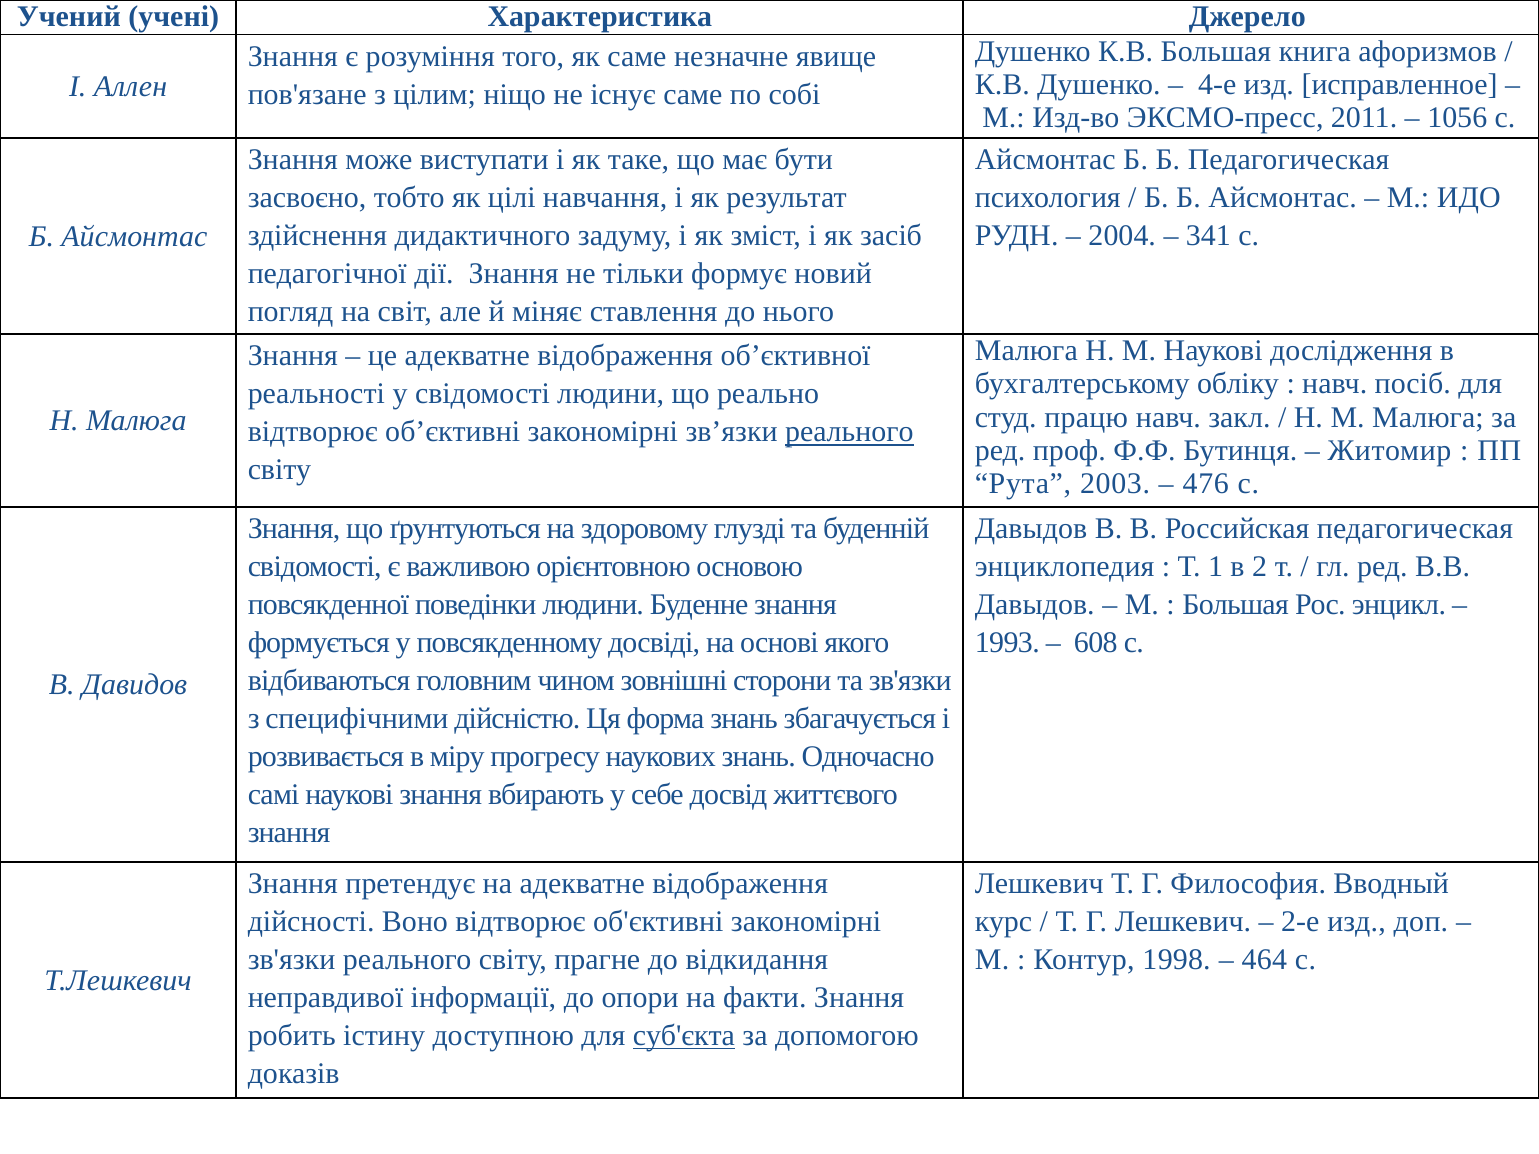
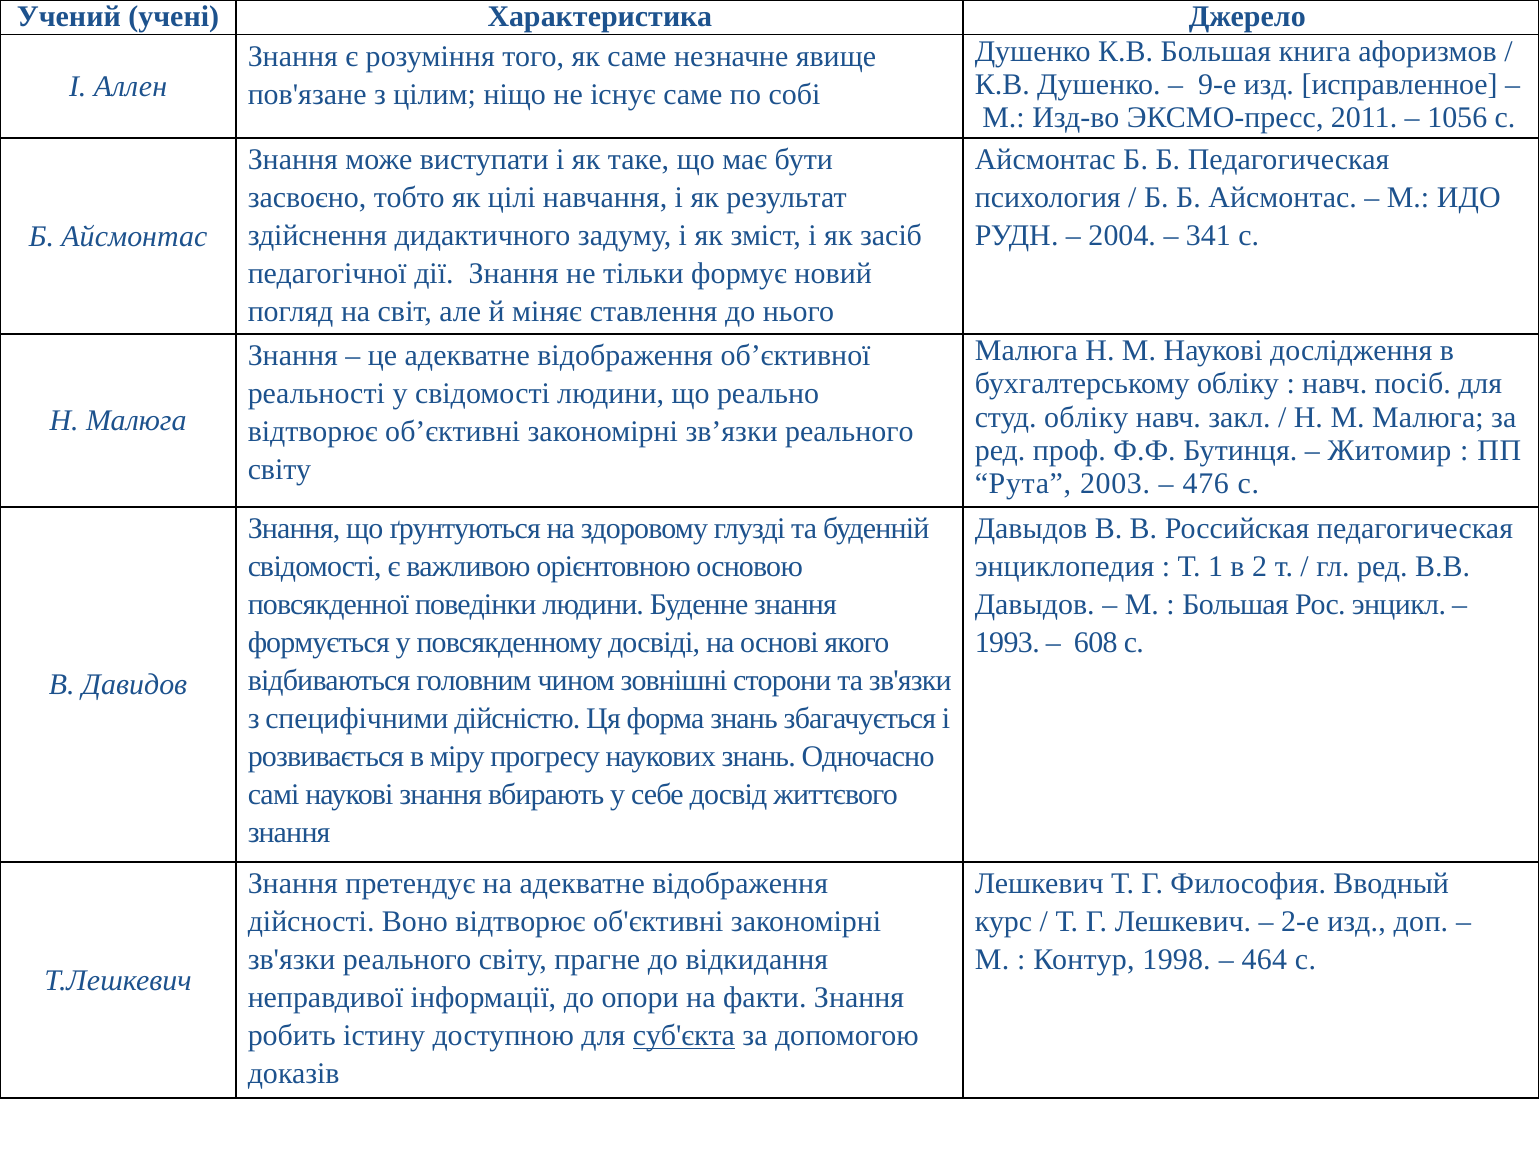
4-е: 4-е -> 9-е
студ працю: працю -> обліку
реального at (849, 432) underline: present -> none
